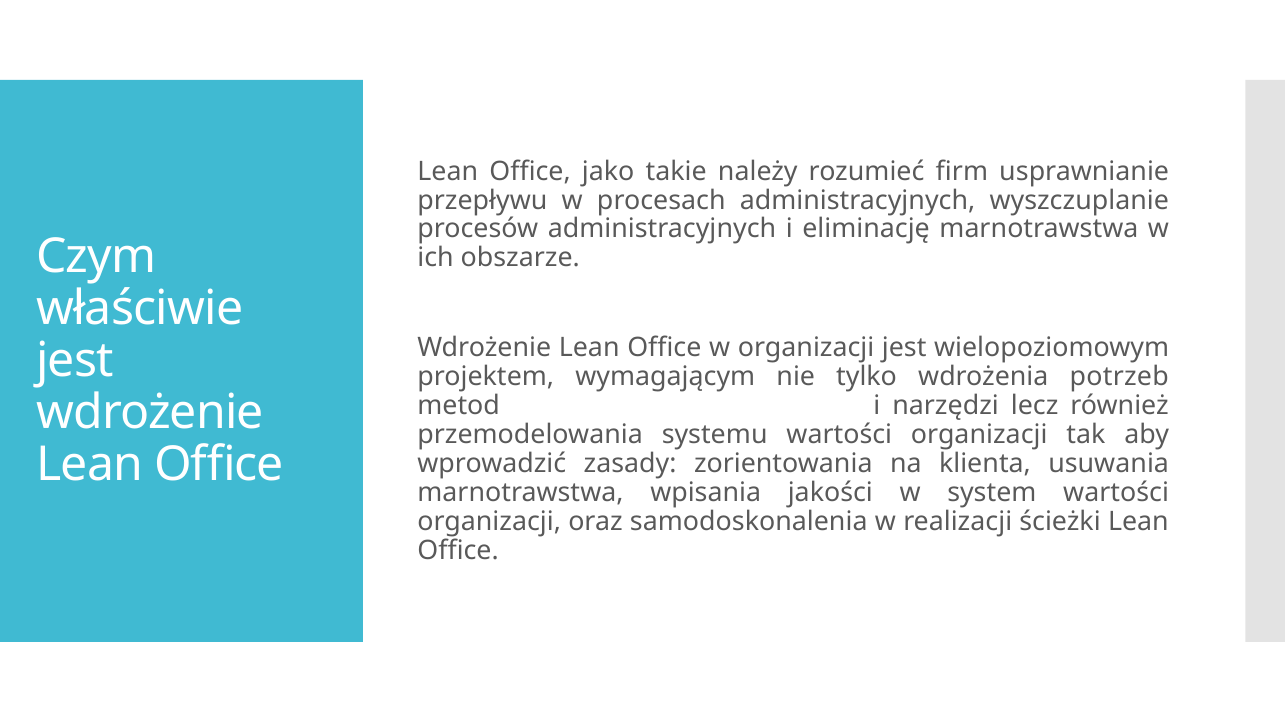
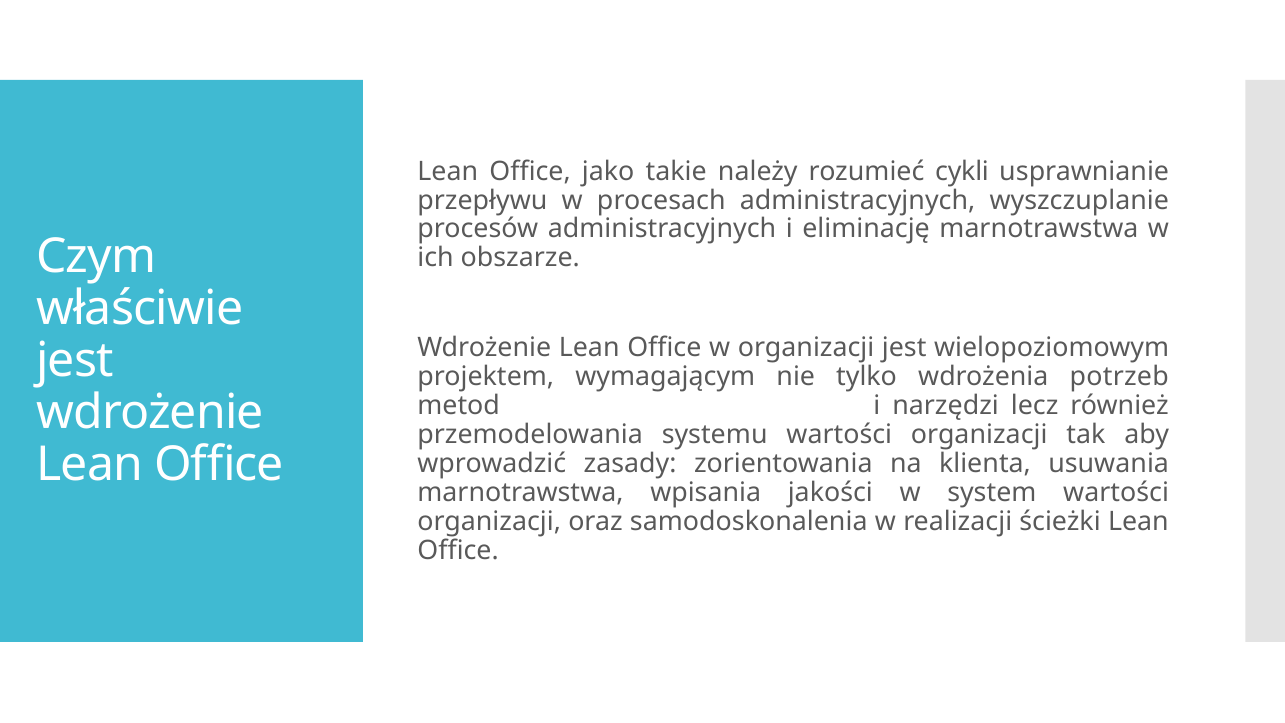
firm: firm -> cykli
